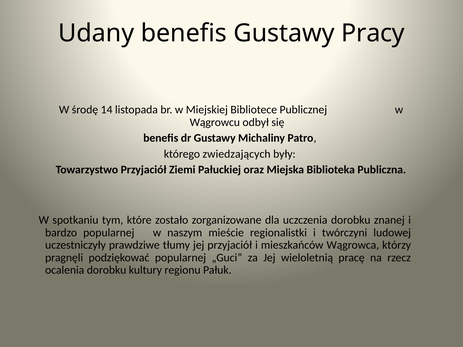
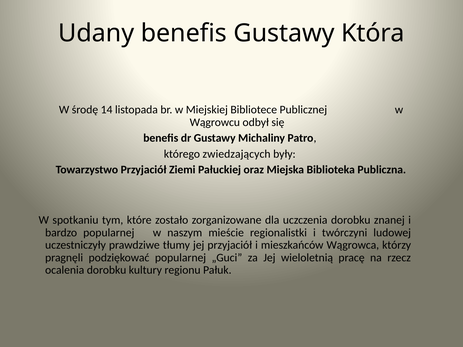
Pracy: Pracy -> Która
